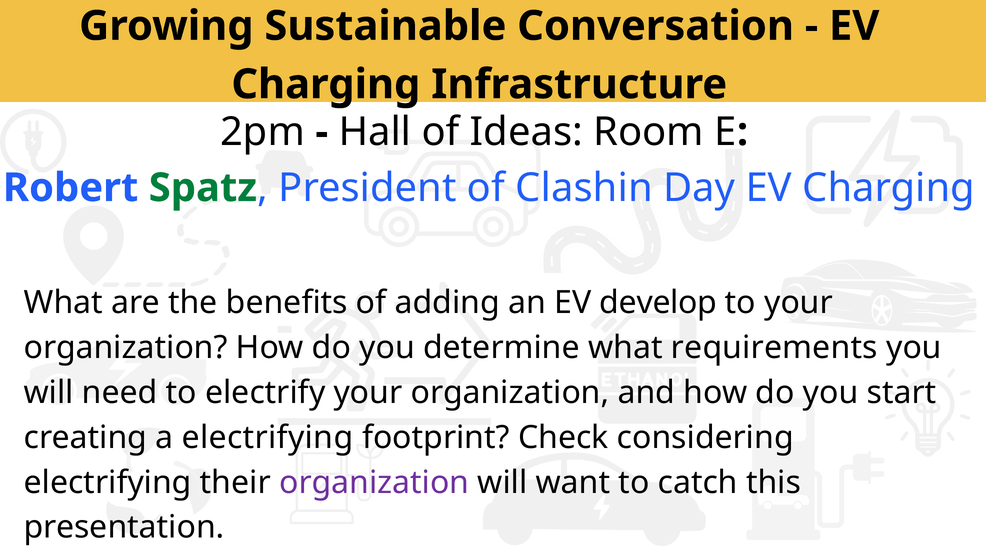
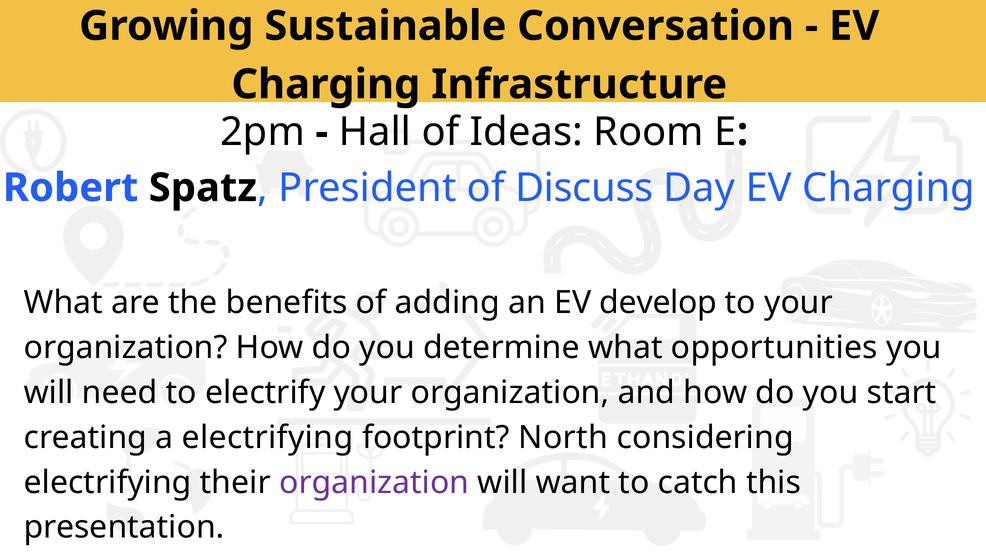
Spatz colour: green -> black
Clashin: Clashin -> Discuss
requirements: requirements -> opportunities
Check: Check -> North
